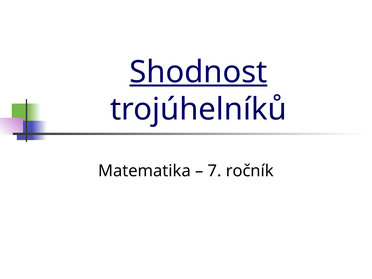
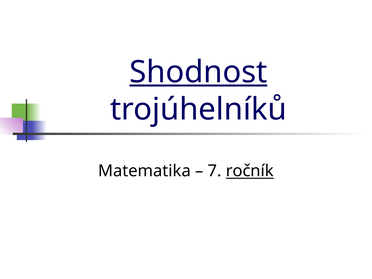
ročník underline: none -> present
